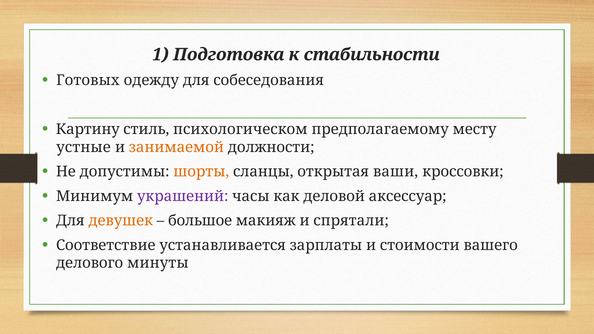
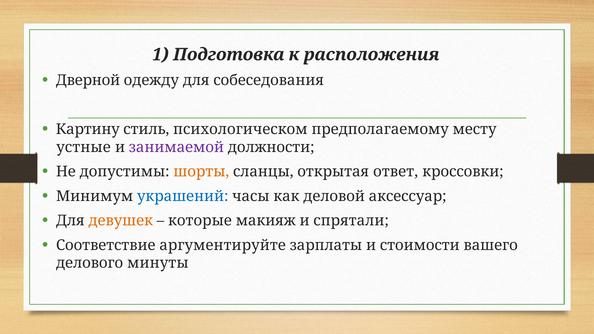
стабильности: стабильности -> расположения
Готовых: Готовых -> Дверной
занимаемой colour: orange -> purple
ваши: ваши -> ответ
украшений colour: purple -> blue
большое: большое -> которые
устанавливается: устанавливается -> аргументируйте
